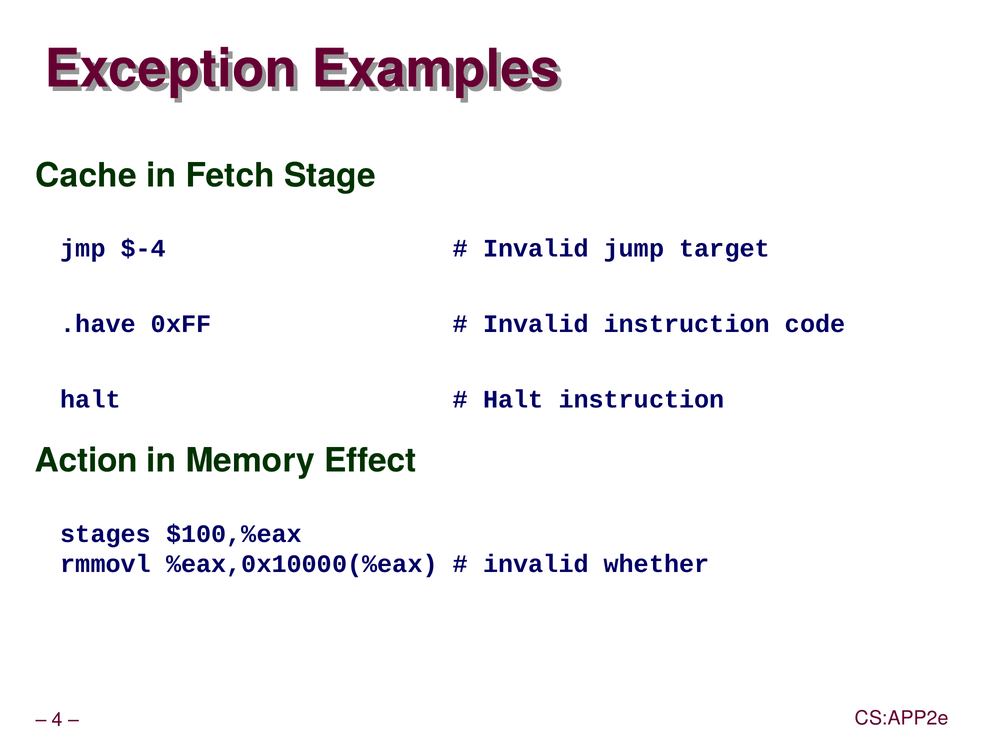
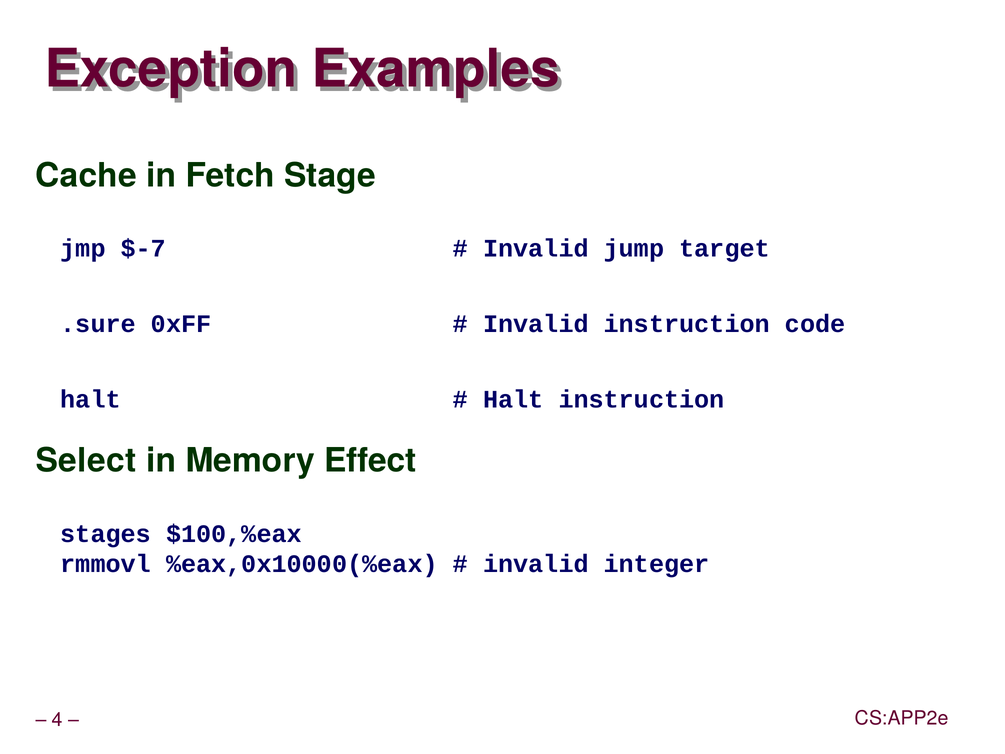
$-4: $-4 -> $-7
.have: .have -> .sure
Action: Action -> Select
whether: whether -> integer
